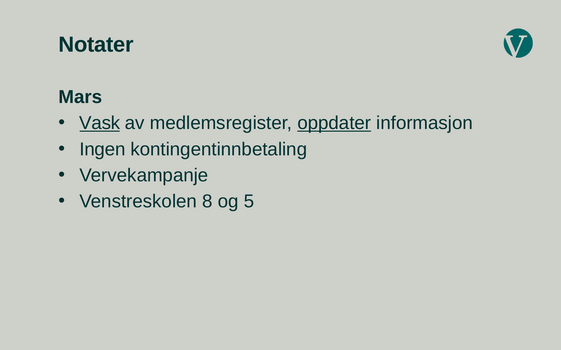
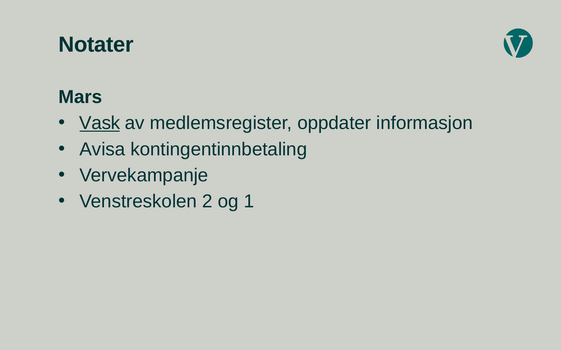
oppdater underline: present -> none
Ingen: Ingen -> Avisa
8: 8 -> 2
5: 5 -> 1
